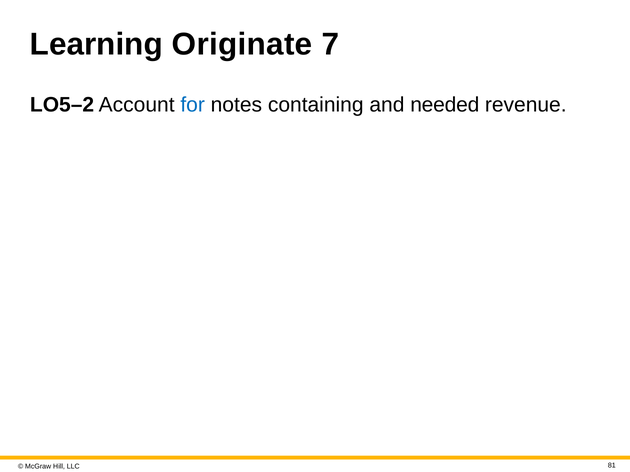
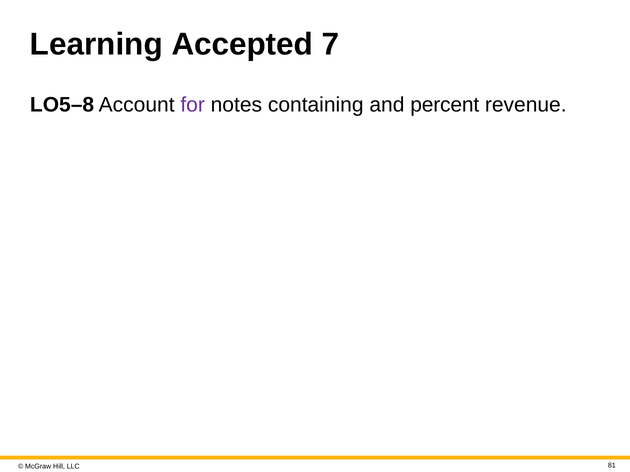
Originate: Originate -> Accepted
LO5–2: LO5–2 -> LO5–8
for colour: blue -> purple
needed: needed -> percent
